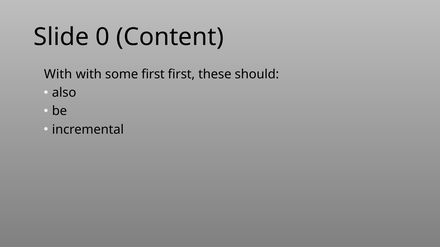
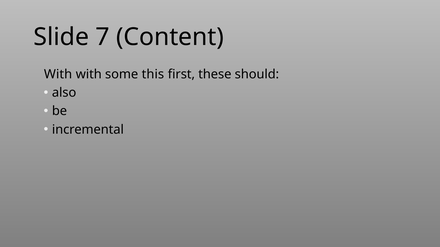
0: 0 -> 7
some first: first -> this
